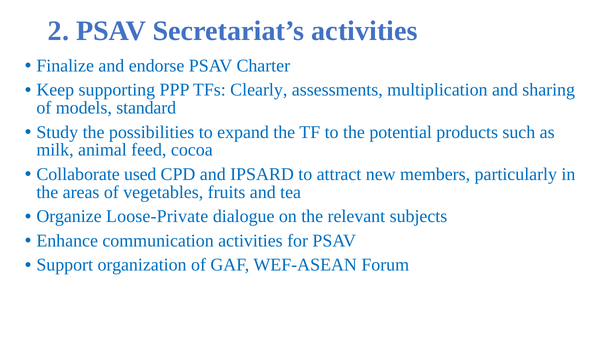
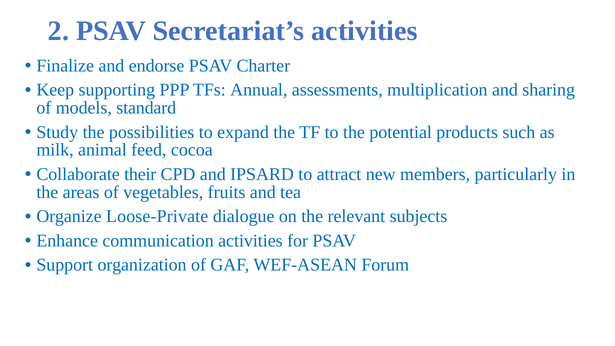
Clearly: Clearly -> Annual
used: used -> their
